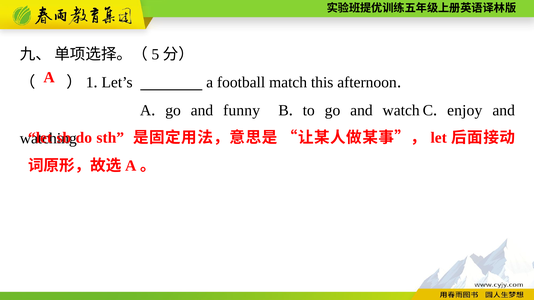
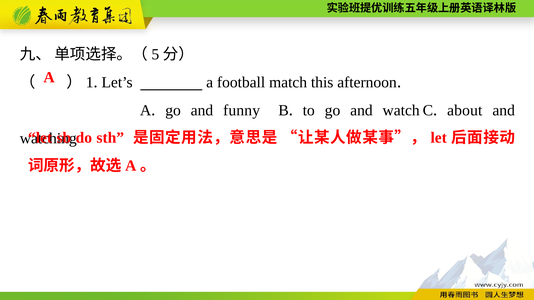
enjoy: enjoy -> about
